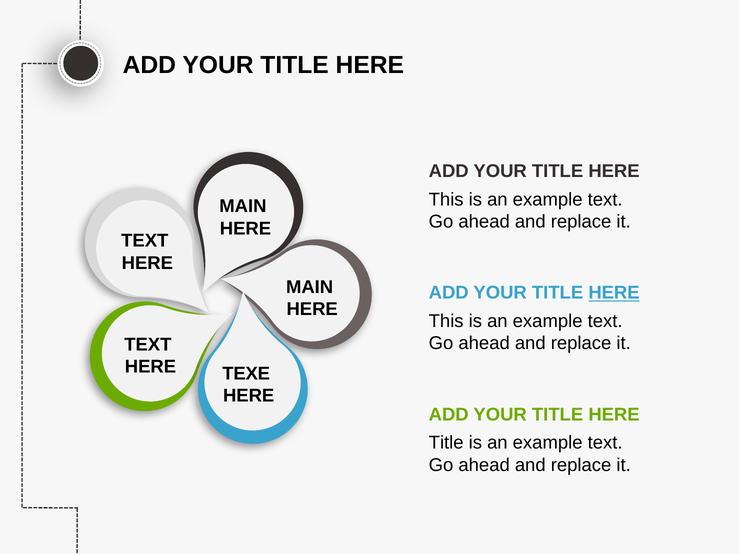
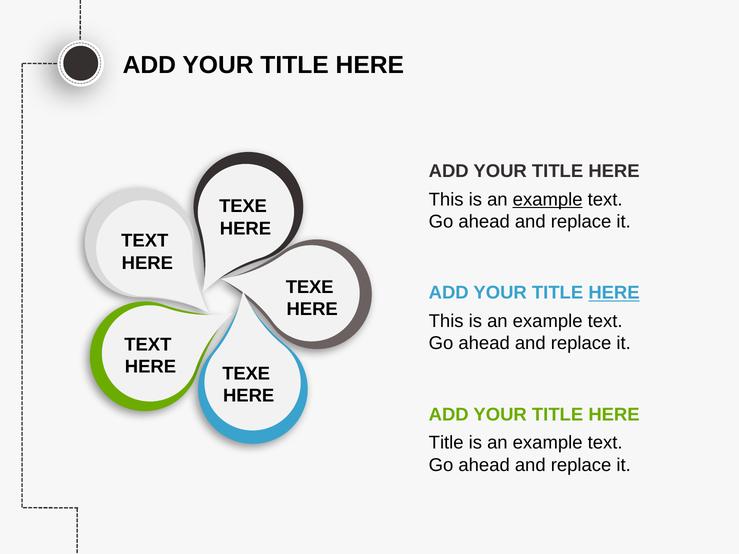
example at (548, 200) underline: none -> present
MAIN at (243, 206): MAIN -> TEXE
MAIN at (310, 287): MAIN -> TEXE
